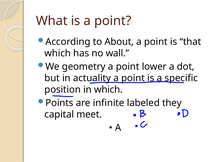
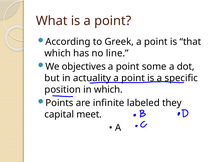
About: About -> Greek
wall: wall -> line
geometry: geometry -> objectives
lower: lower -> some
